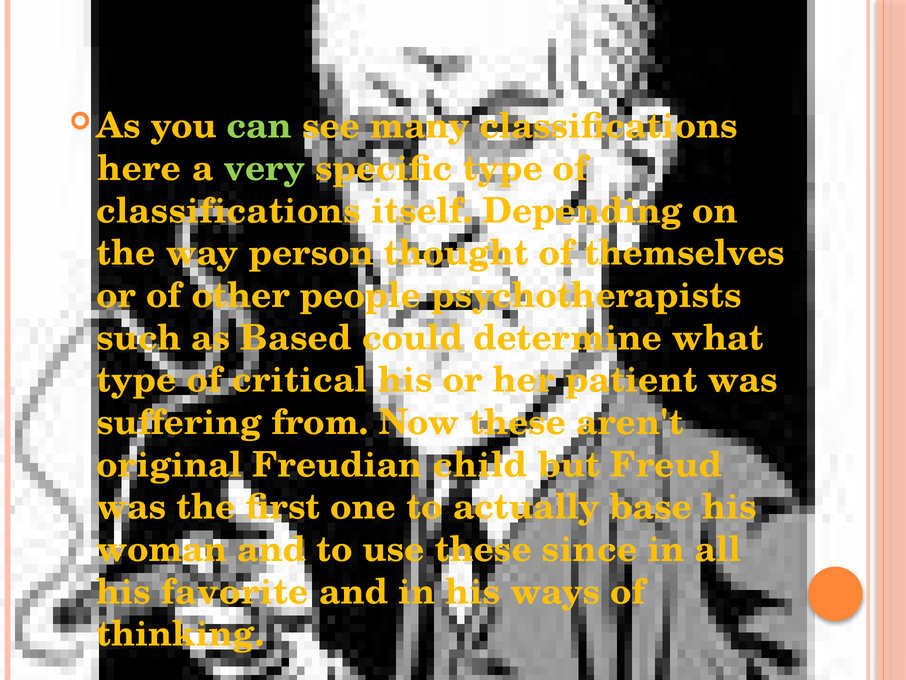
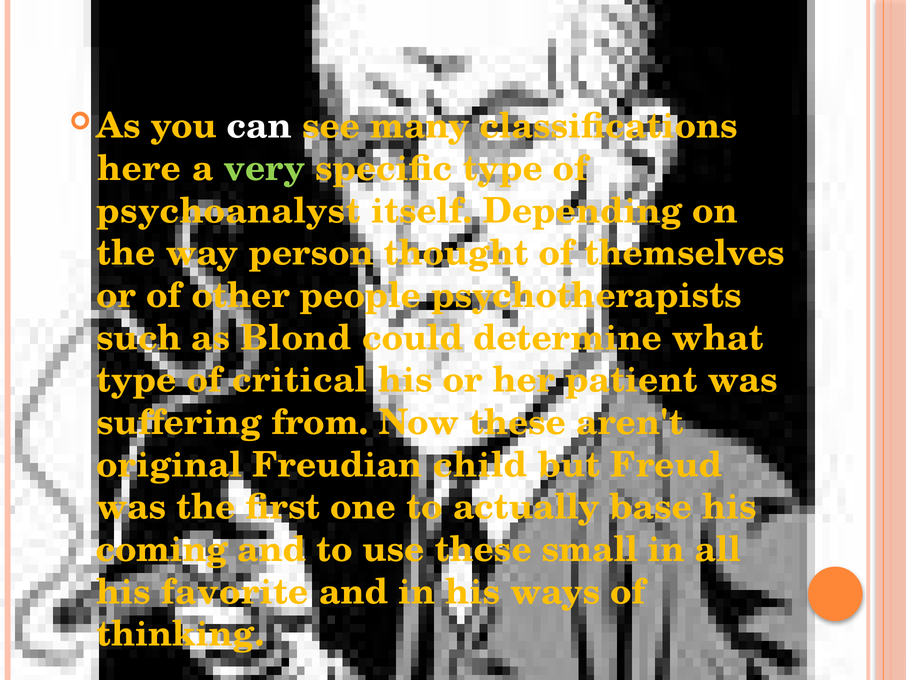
can colour: light green -> white
classifications at (229, 211): classifications -> psychoanalyst
Based: Based -> Blond
woman: woman -> coming
since: since -> small
